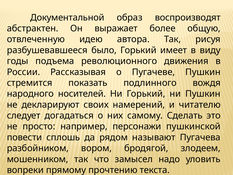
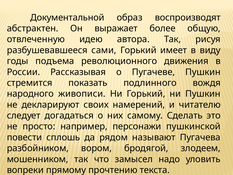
было: было -> сами
носителей: носителей -> живописи
